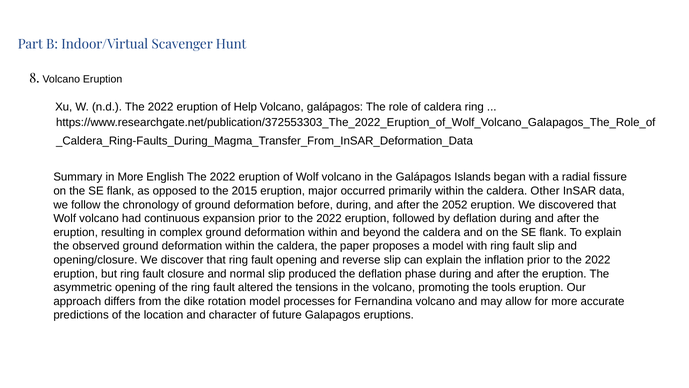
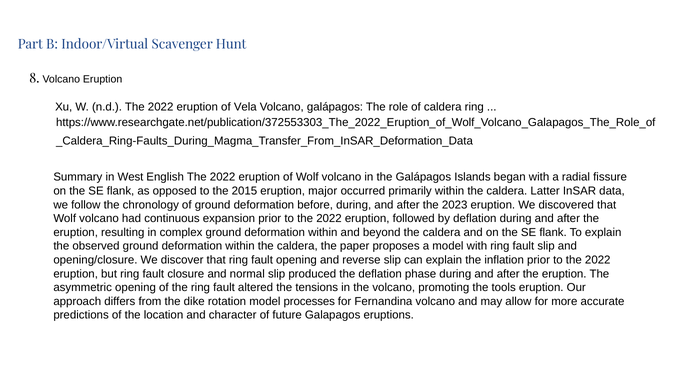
Help: Help -> Vela
in More: More -> West
Other: Other -> Latter
2052: 2052 -> 2023
